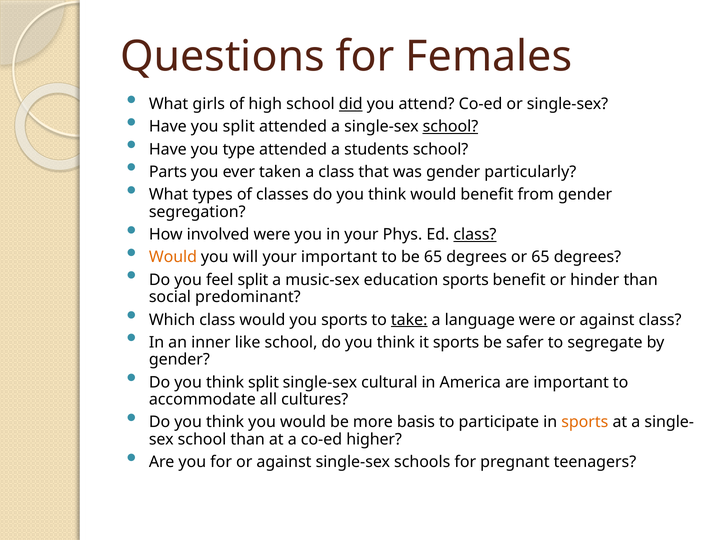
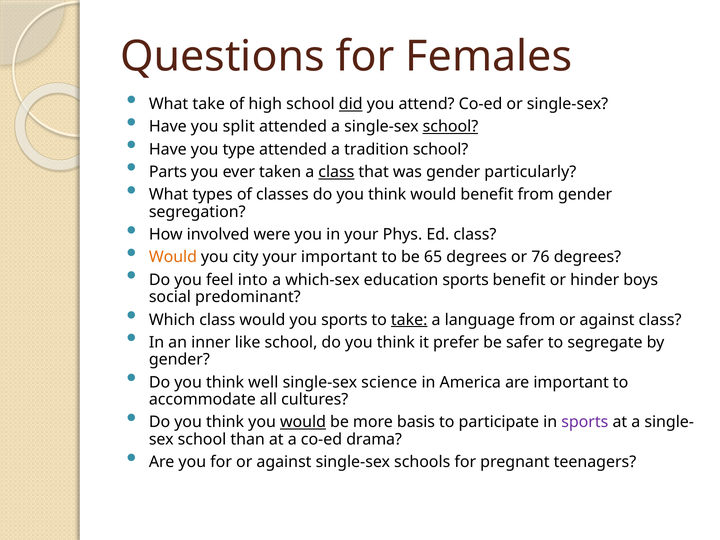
What girls: girls -> take
students: students -> tradition
class at (336, 172) underline: none -> present
class at (475, 235) underline: present -> none
will: will -> city
or 65: 65 -> 76
feel split: split -> into
music-sex: music-sex -> which-sex
hinder than: than -> boys
language were: were -> from
it sports: sports -> prefer
think split: split -> well
cultural: cultural -> science
would at (303, 422) underline: none -> present
sports at (585, 422) colour: orange -> purple
higher: higher -> drama
